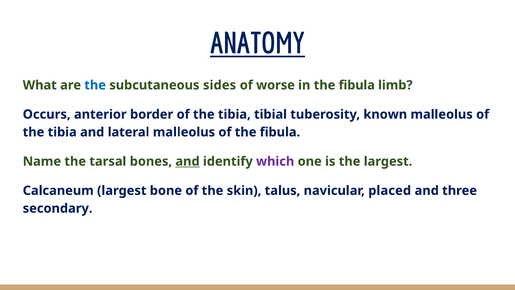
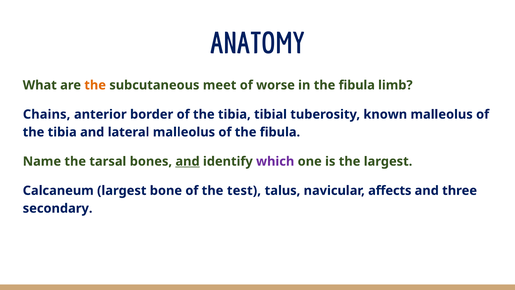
ANATOMY underline: present -> none
the at (95, 85) colour: blue -> orange
sides: sides -> meet
Occurs: Occurs -> Chains
skin: skin -> test
placed: placed -> affects
